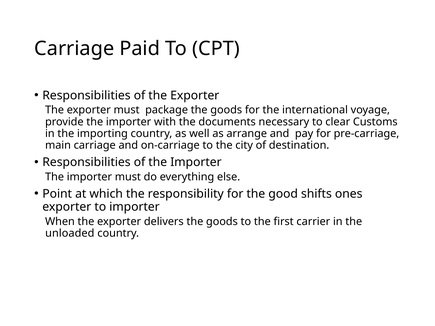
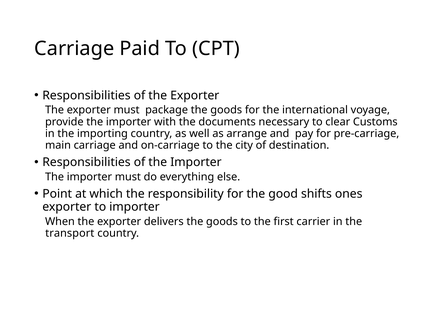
unloaded: unloaded -> transport
